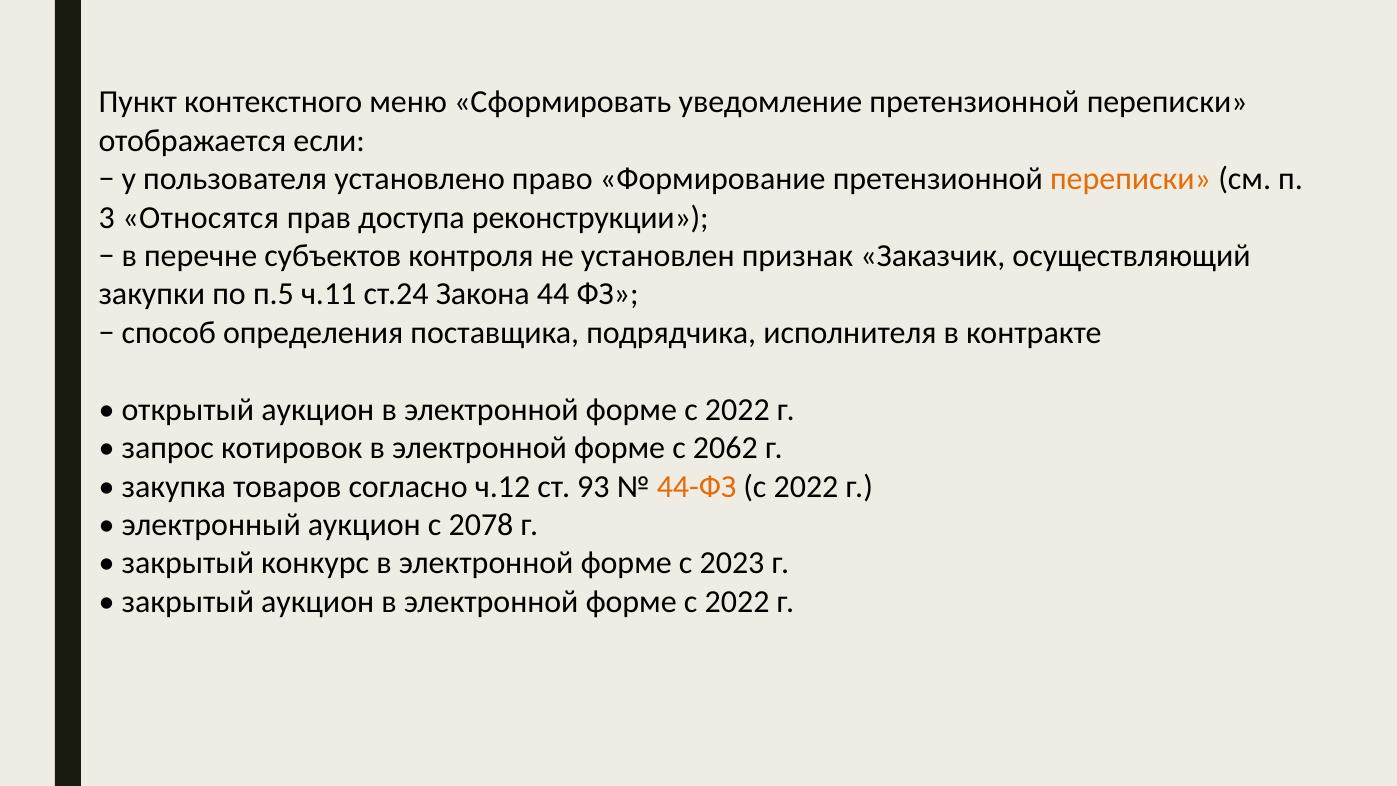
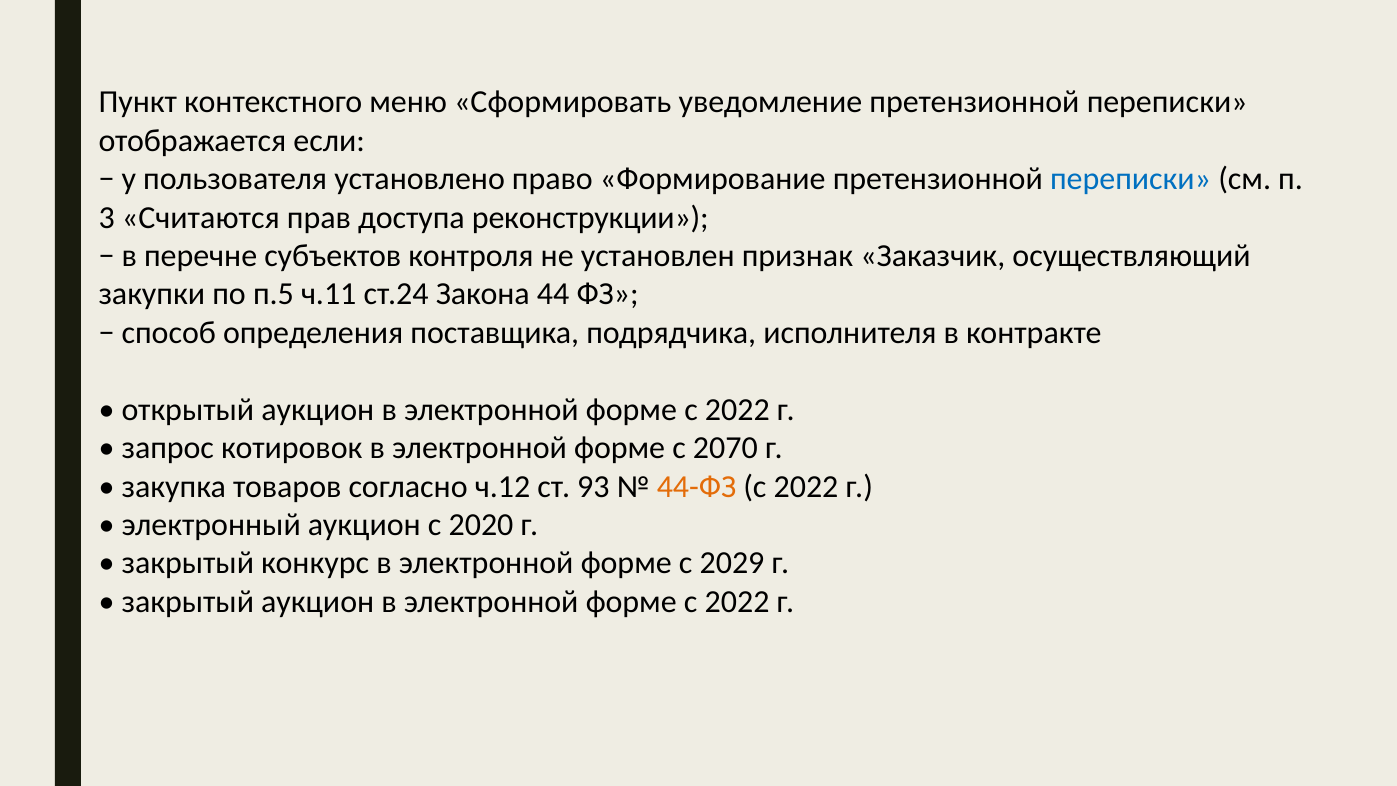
переписки at (1131, 179) colour: orange -> blue
Относятся: Относятся -> Считаются
2062: 2062 -> 2070
2078: 2078 -> 2020
2023: 2023 -> 2029
